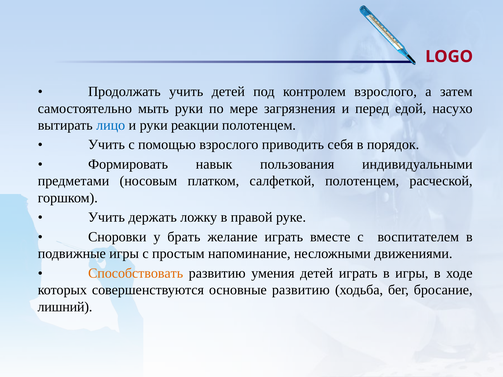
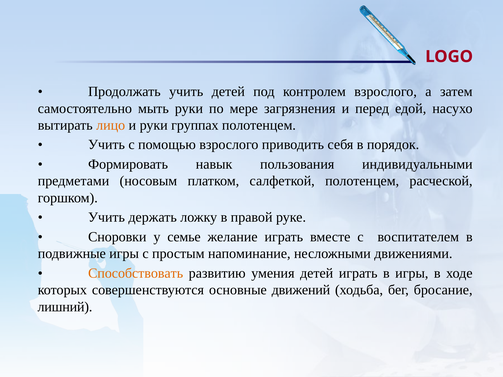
лицо colour: blue -> orange
реакции: реакции -> группах
брать: брать -> семье
основные развитию: развитию -> движений
